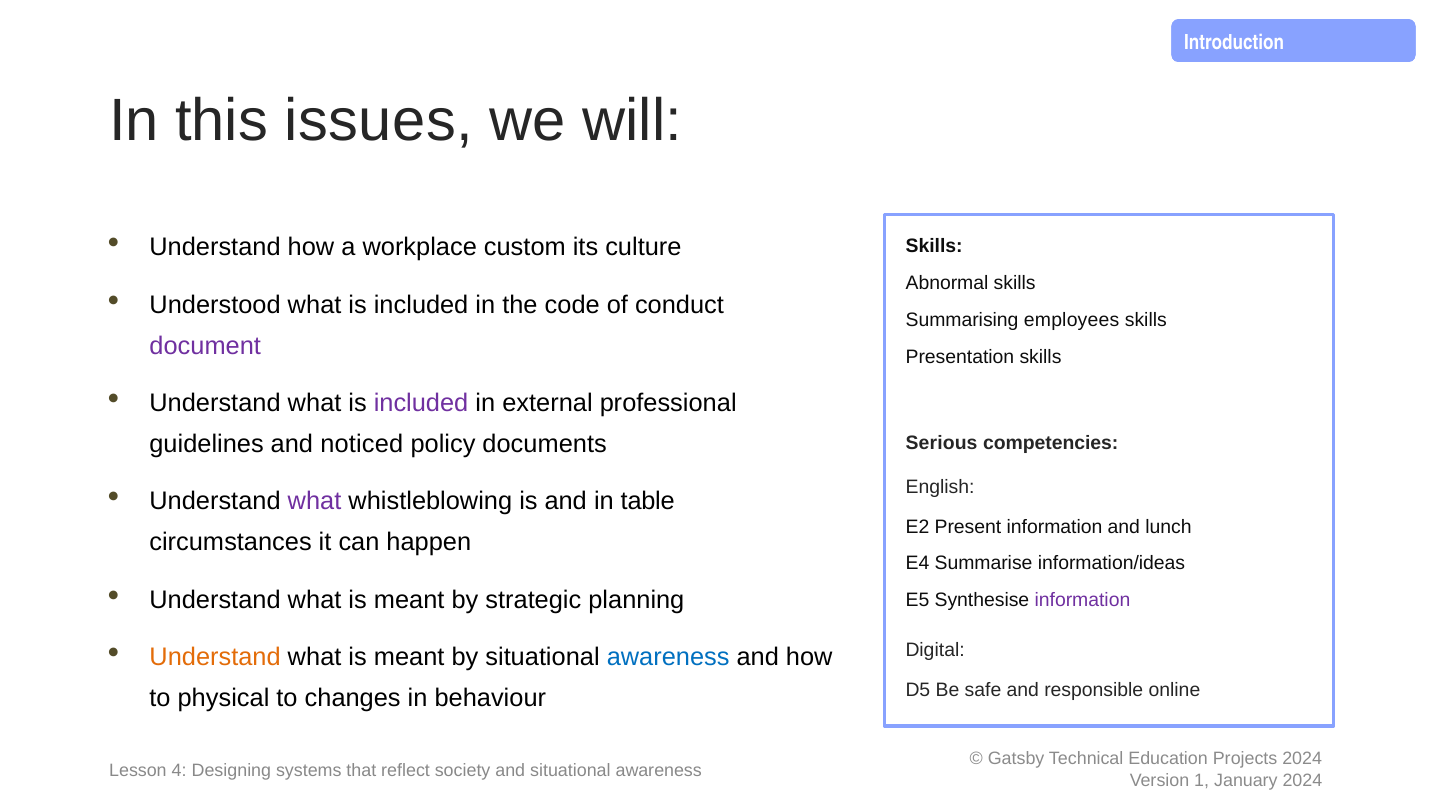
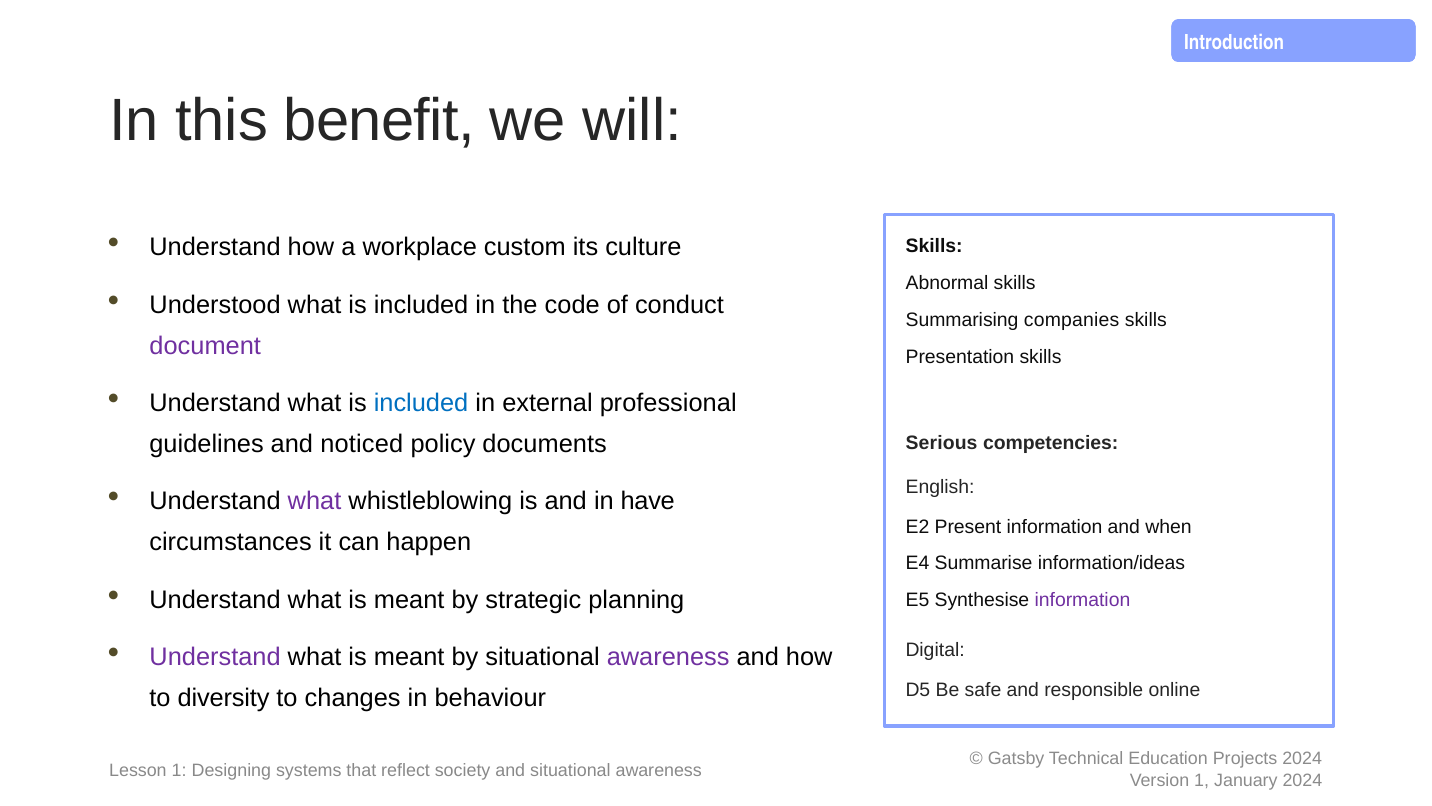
issues: issues -> benefit
employees: employees -> companies
included at (421, 403) colour: purple -> blue
table: table -> have
lunch: lunch -> when
Understand at (215, 657) colour: orange -> purple
awareness at (668, 657) colour: blue -> purple
physical: physical -> diversity
Lesson 4: 4 -> 1
